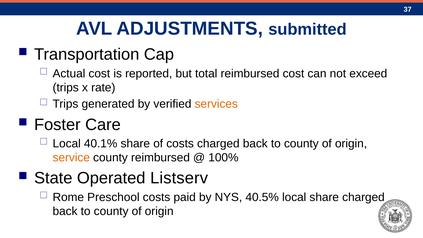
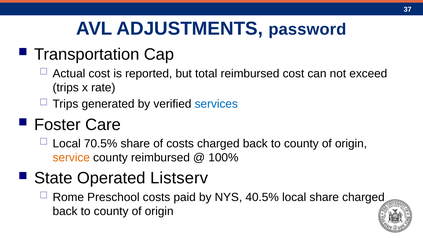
submitted: submitted -> password
services colour: orange -> blue
40.1%: 40.1% -> 70.5%
